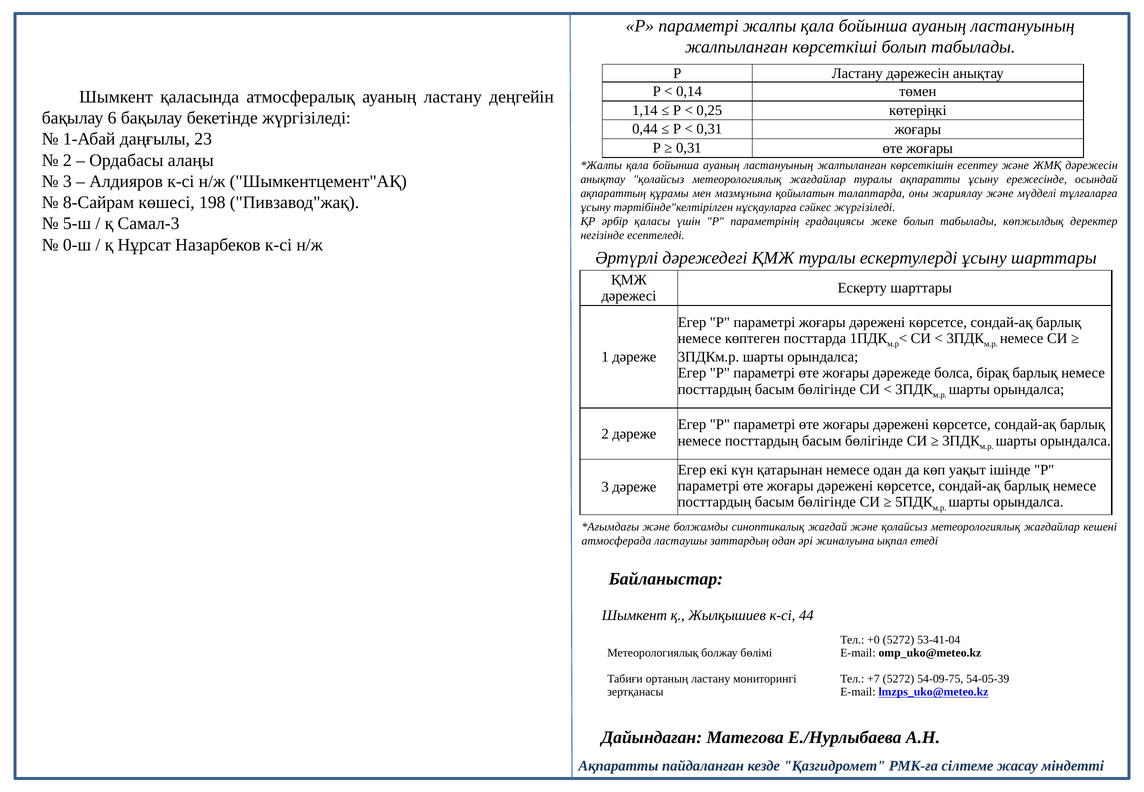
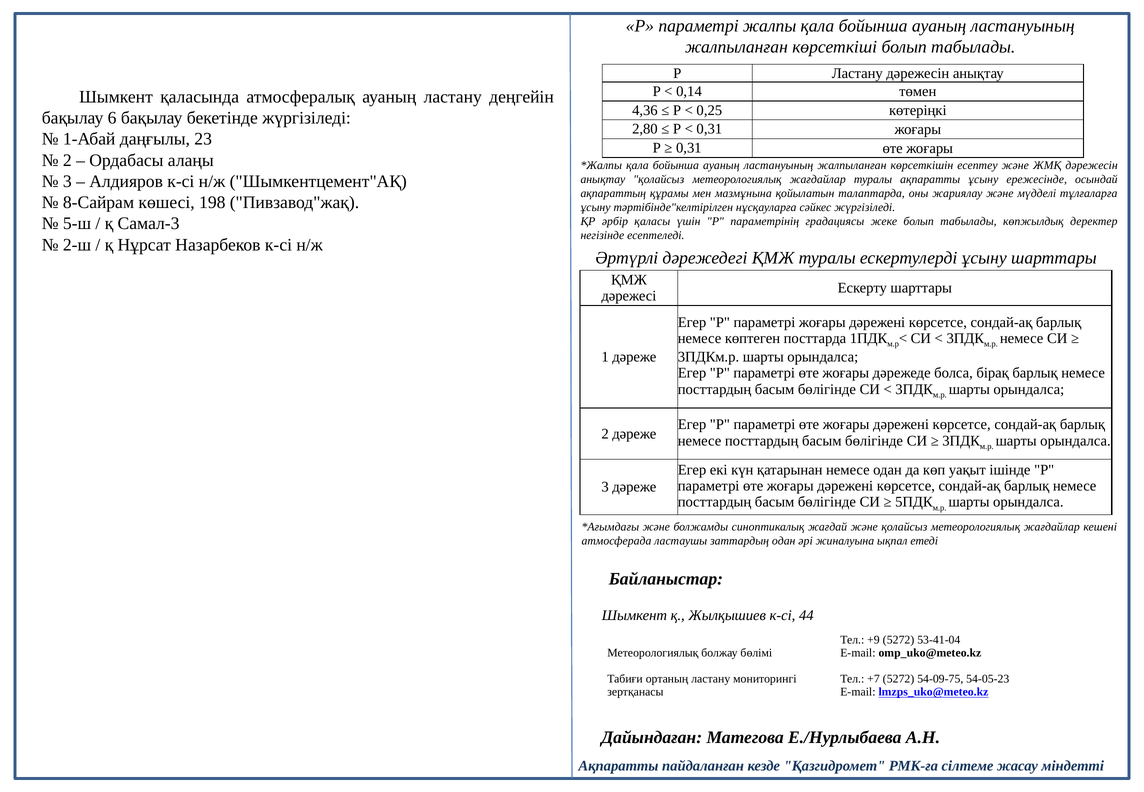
1,14: 1,14 -> 4,36
0,44: 0,44 -> 2,80
0-ш: 0-ш -> 2-ш
+0: +0 -> +9
54-05-39: 54-05-39 -> 54-05-23
